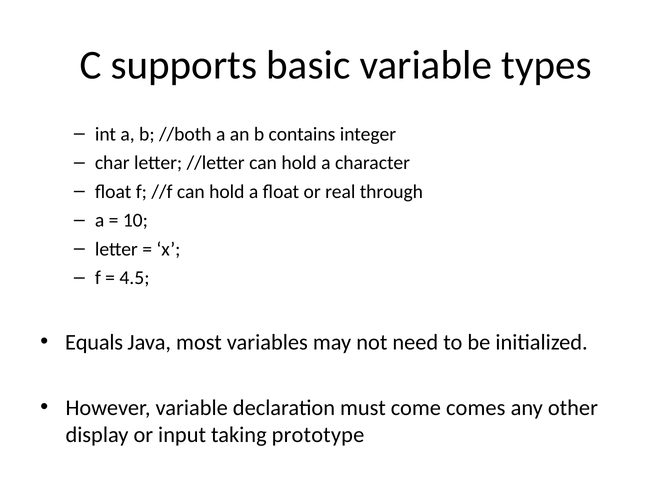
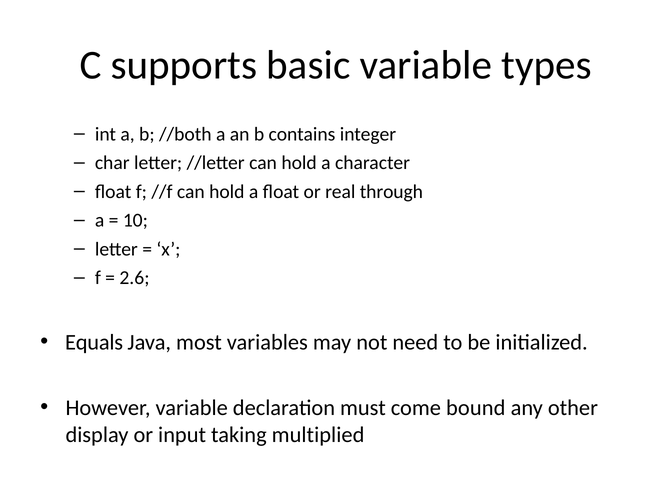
4.5: 4.5 -> 2.6
comes: comes -> bound
prototype: prototype -> multiplied
